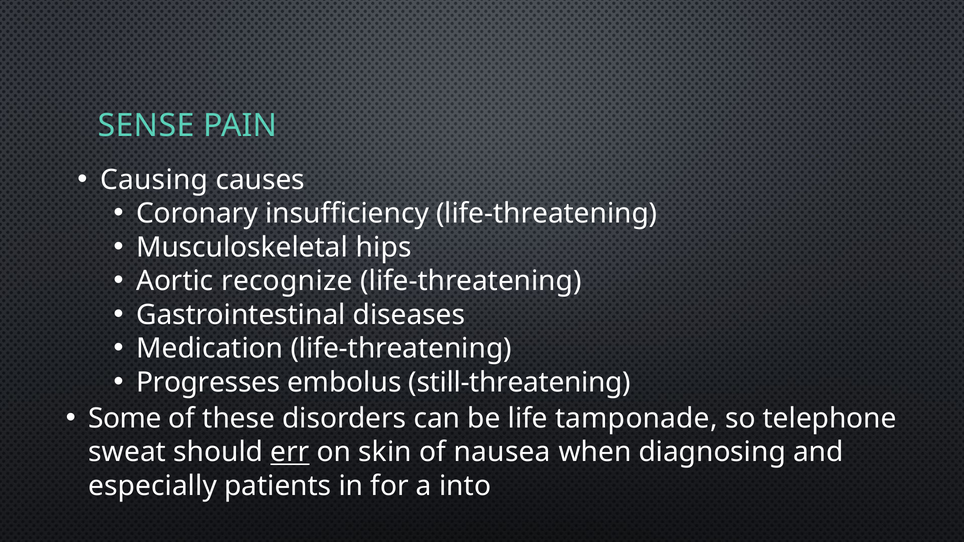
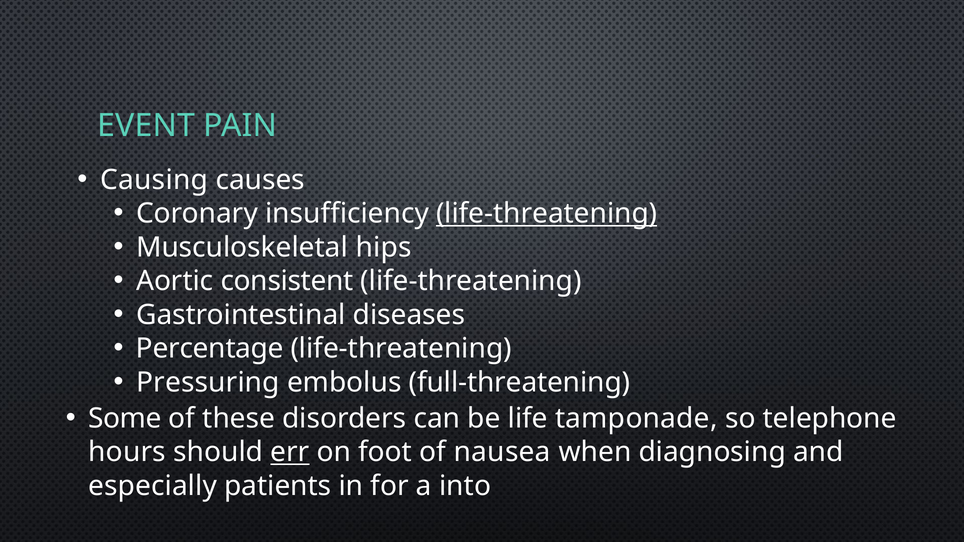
SENSE: SENSE -> EVENT
life-threatening at (547, 214) underline: none -> present
recognize: recognize -> consistent
Medication: Medication -> Percentage
Progresses: Progresses -> Pressuring
still-threatening: still-threatening -> full-threatening
sweat: sweat -> hours
skin: skin -> foot
